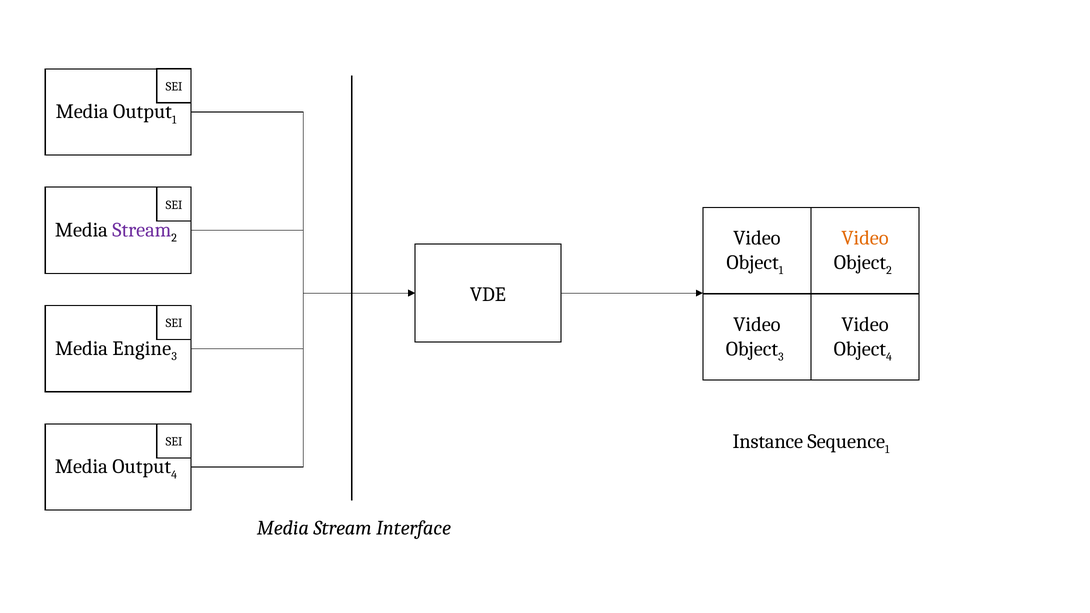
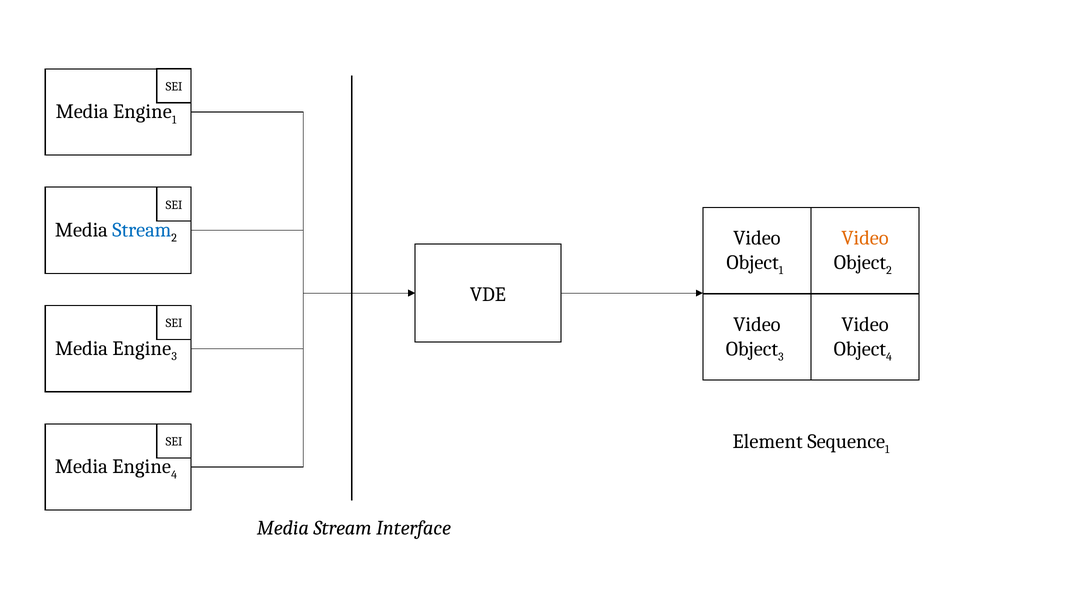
Output at (142, 112): Output -> Engine
Stream at (142, 230) colour: purple -> blue
Instance: Instance -> Element
Output at (142, 467): Output -> Engine
